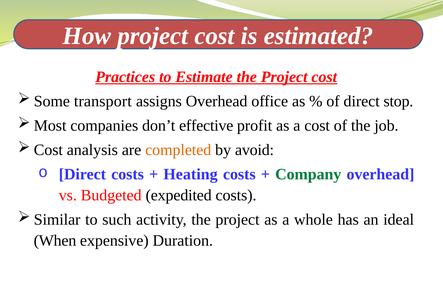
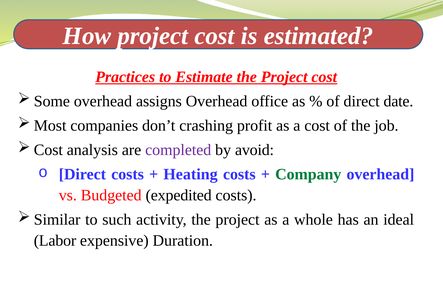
transport at (103, 101): transport -> overhead
stop: stop -> date
effective: effective -> crashing
completed colour: orange -> purple
When: When -> Labor
